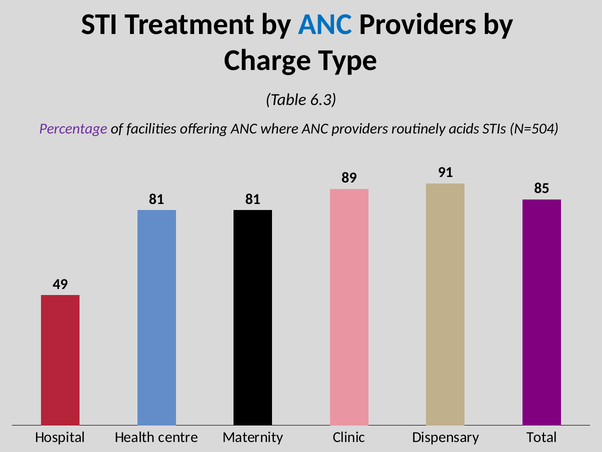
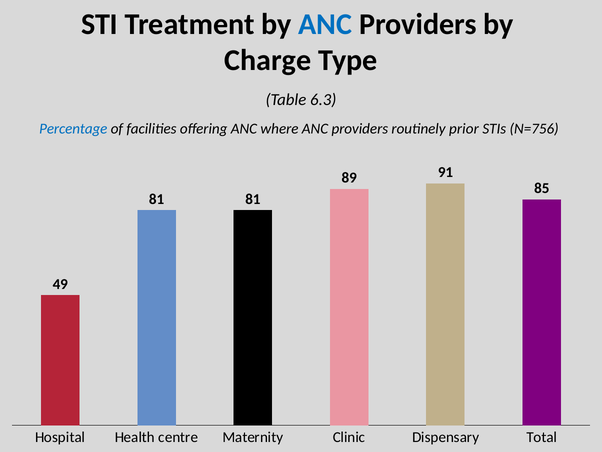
Percentage colour: purple -> blue
acids: acids -> prior
N=504: N=504 -> N=756
